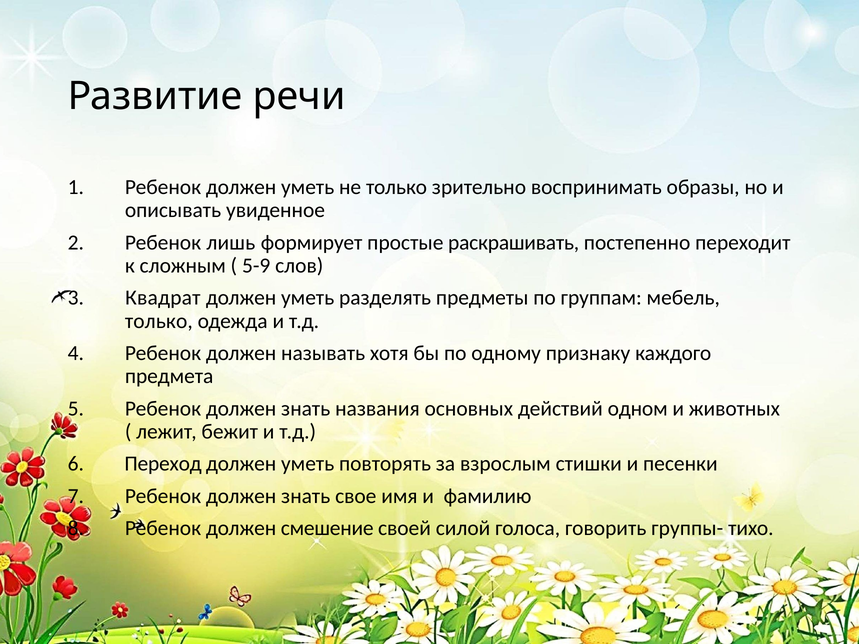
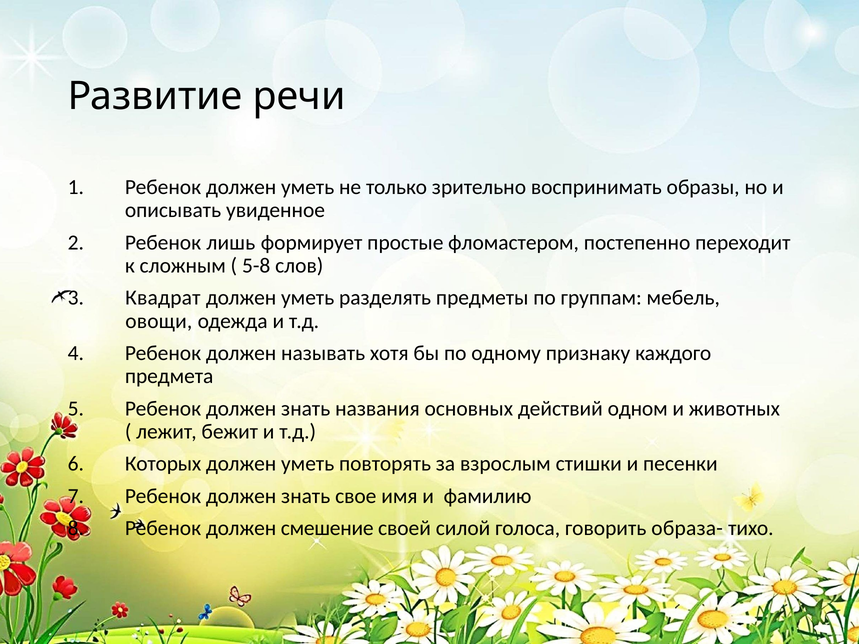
раскрашивать: раскрашивать -> фломастером
5-9: 5-9 -> 5-8
только at (159, 321): только -> овощи
Переход: Переход -> Которых
группы-: группы- -> образа-
